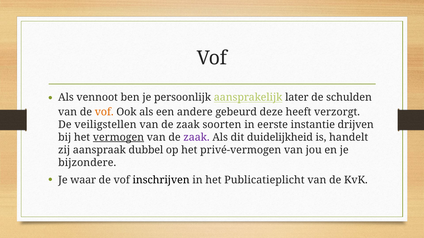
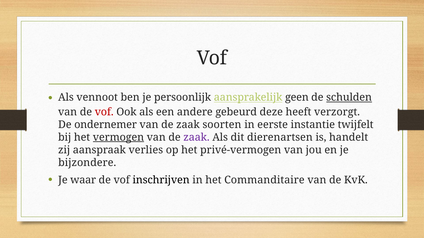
later: later -> geen
schulden underline: none -> present
vof at (104, 112) colour: orange -> red
veiligstellen: veiligstellen -> ondernemer
drijven: drijven -> twijfelt
duidelijkheid: duidelijkheid -> dierenartsen
dubbel: dubbel -> verlies
Publicatieplicht: Publicatieplicht -> Commanditaire
